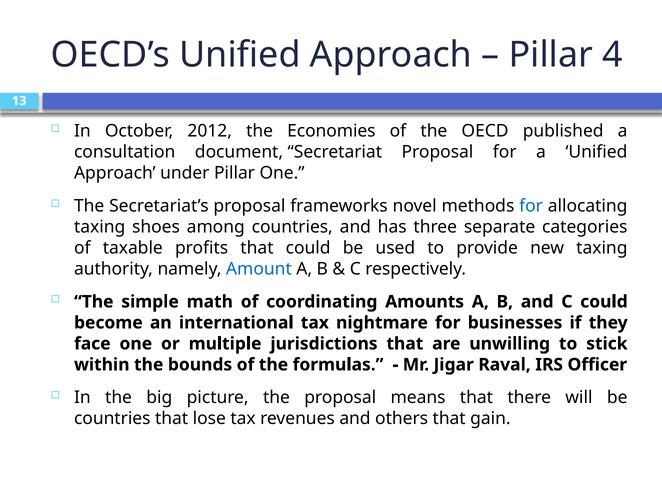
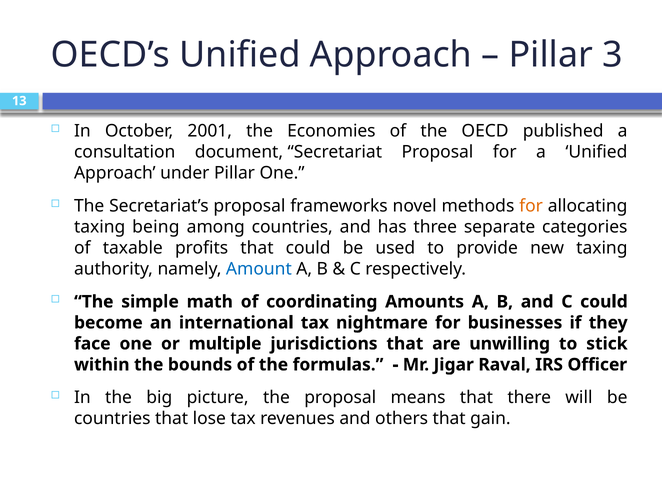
4: 4 -> 3
2012: 2012 -> 2001
for at (531, 206) colour: blue -> orange
shoes: shoes -> being
